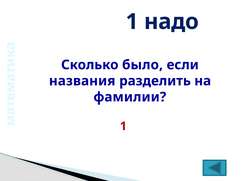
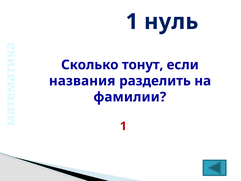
надо: надо -> нуль
было: было -> тонут
